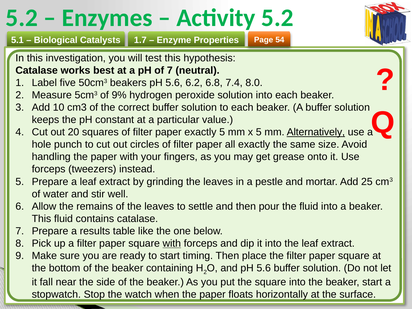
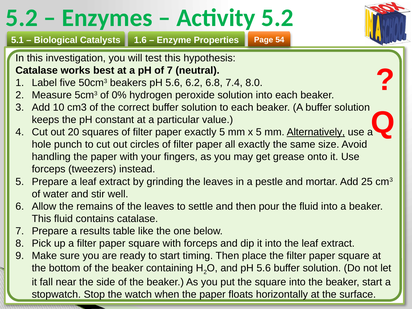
1.7: 1.7 -> 1.6
9%: 9% -> 0%
with at (172, 243) underline: present -> none
